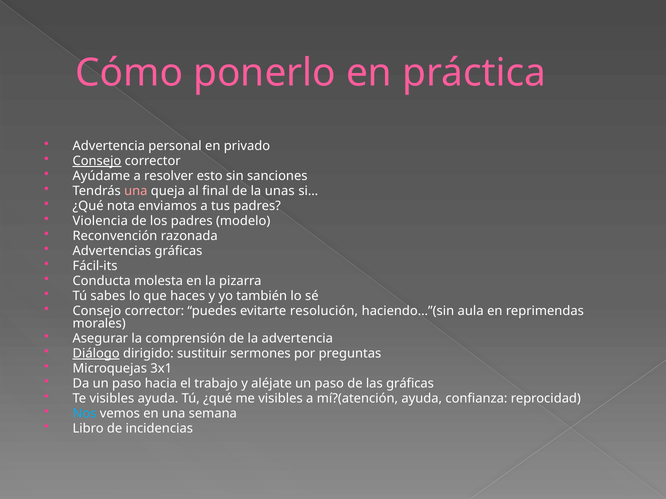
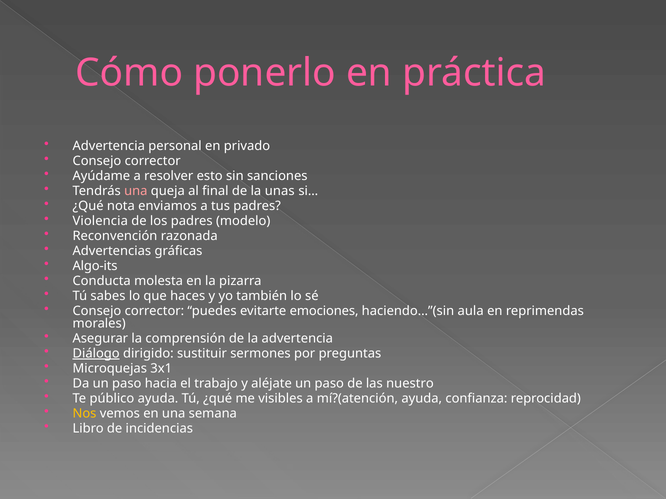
Consejo at (97, 161) underline: present -> none
Fácil-its: Fácil-its -> Algo-its
resolución: resolución -> emociones
las gráficas: gráficas -> nuestro
Te visibles: visibles -> público
Nos colour: light blue -> yellow
